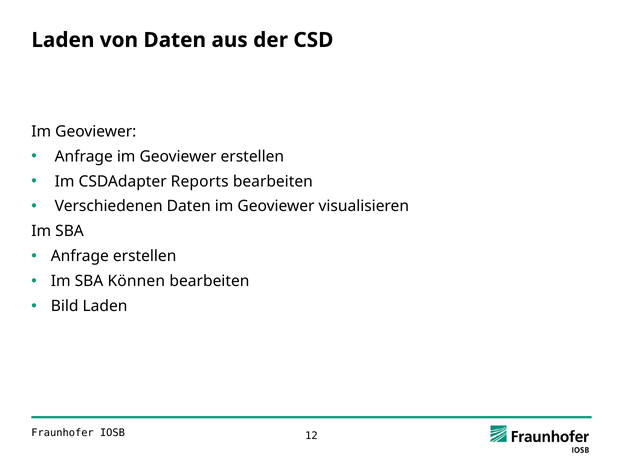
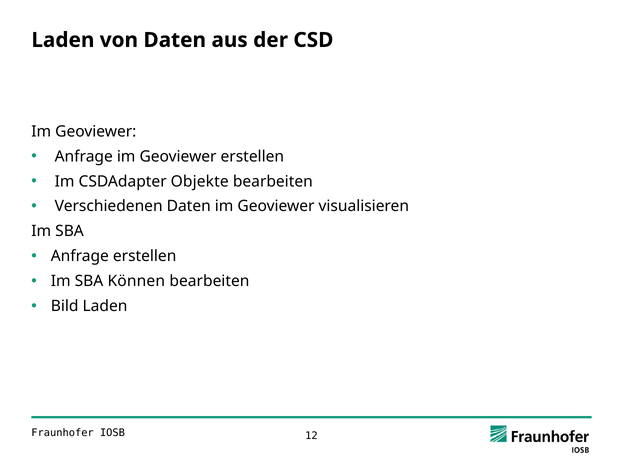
Reports: Reports -> Objekte
